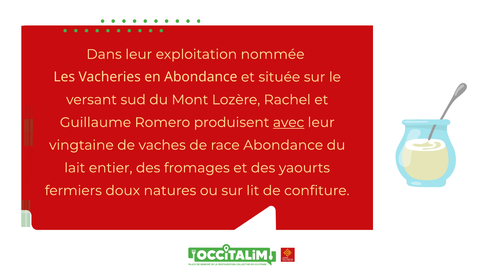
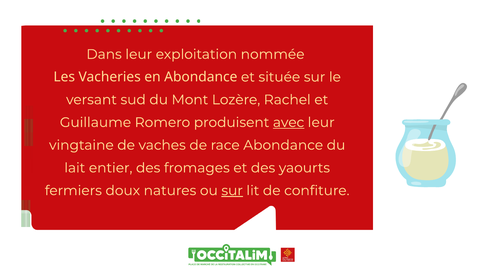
sur at (232, 190) underline: none -> present
